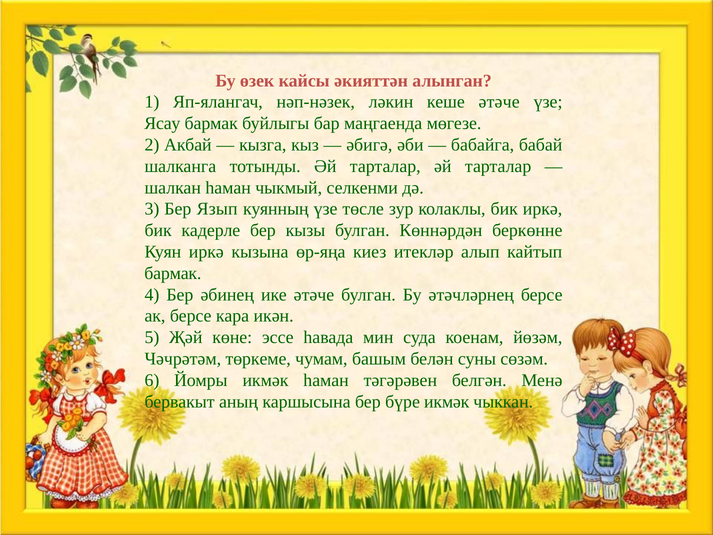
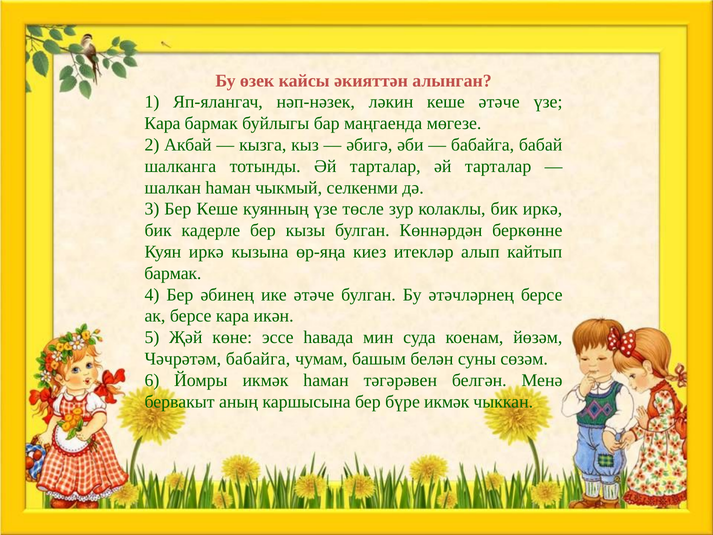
Ясау at (162, 123): Ясау -> Кара
Бер Язып: Язып -> Кеше
Чәчрәтәм төркеме: төркеме -> бабайга
